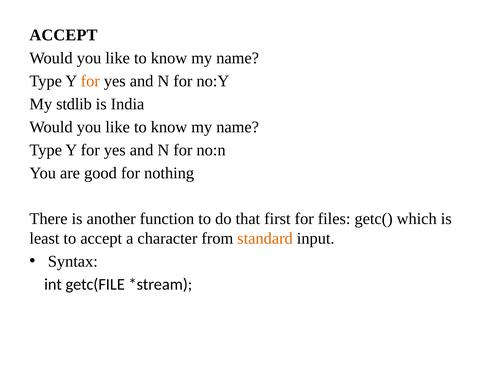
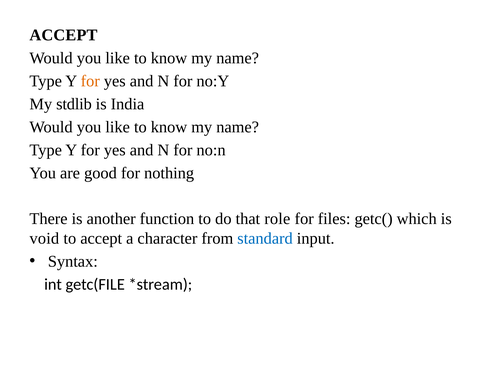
first: first -> role
least: least -> void
standard colour: orange -> blue
